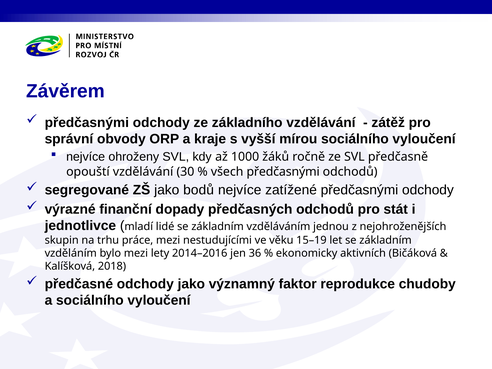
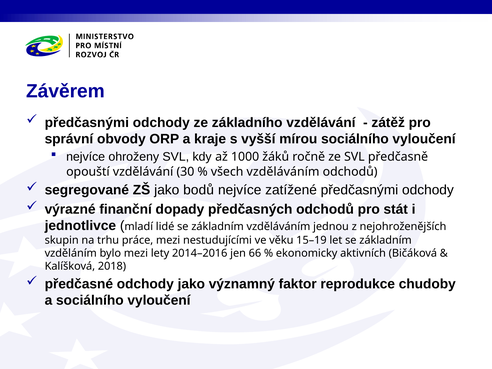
všech předčasnými: předčasnými -> vzděláváním
36: 36 -> 66
